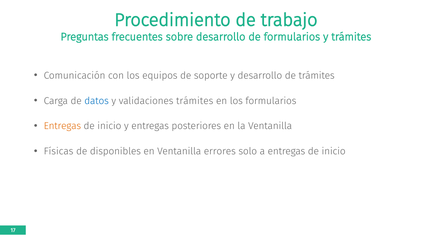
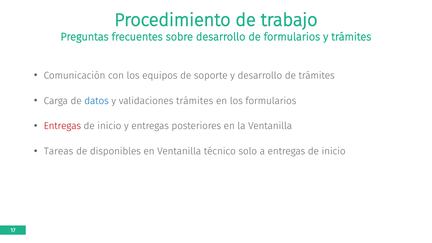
Entregas at (62, 126) colour: orange -> red
Físicas: Físicas -> Tareas
errores: errores -> técnico
